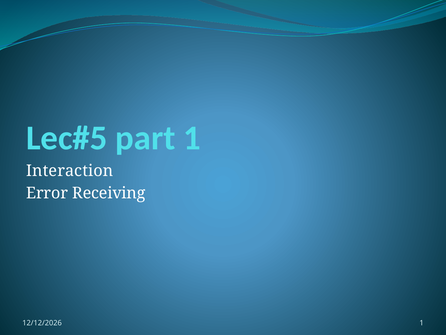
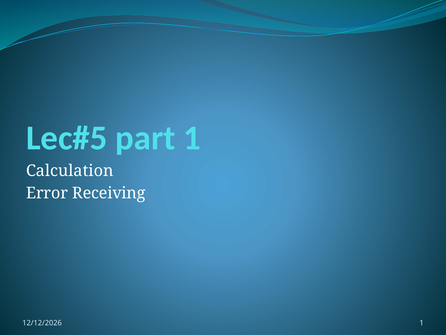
Interaction: Interaction -> Calculation
